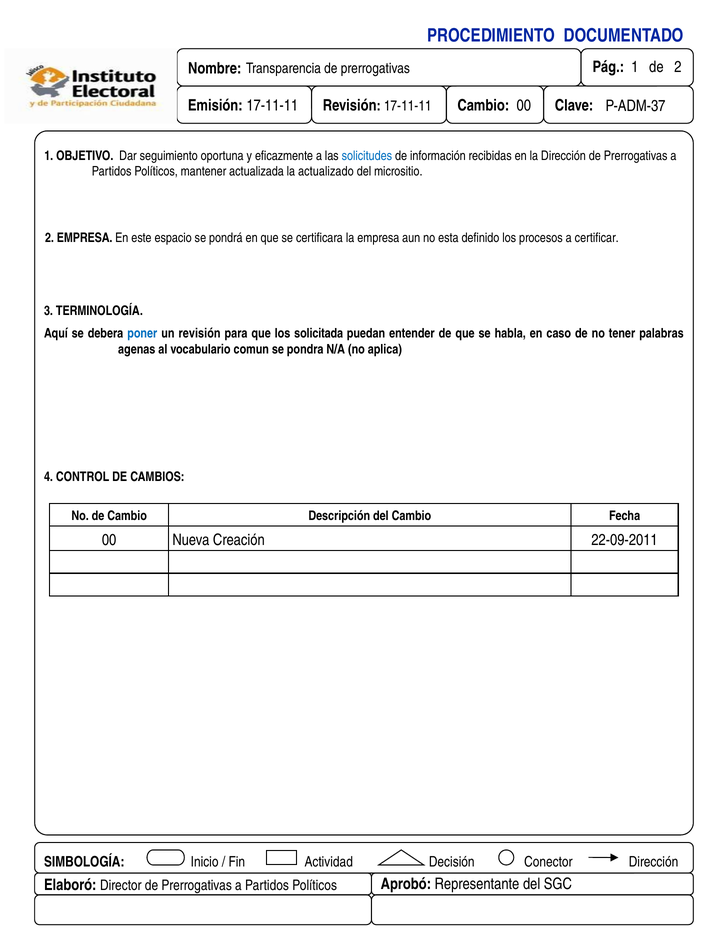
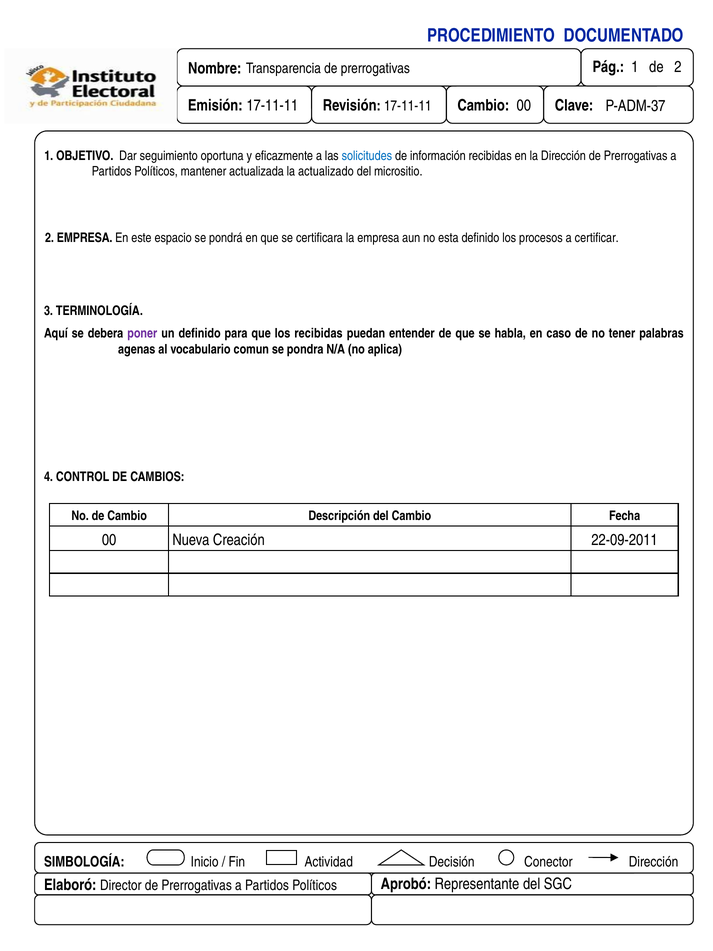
poner colour: blue -> purple
un revisión: revisión -> definido
los solicitada: solicitada -> recibidas
